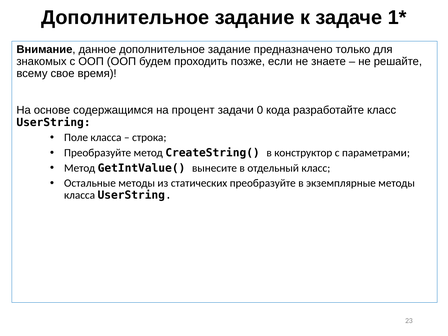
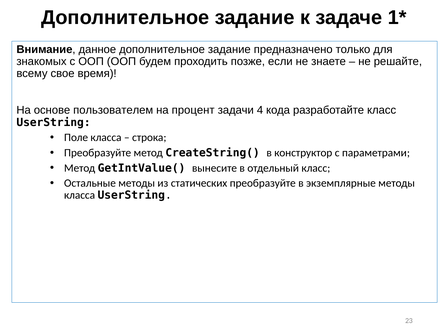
содержащимся: содержащимся -> пользователем
0: 0 -> 4
